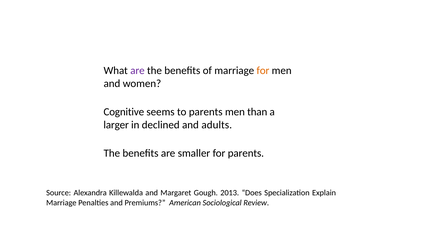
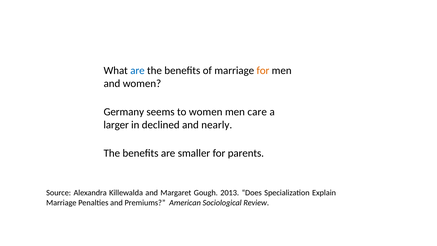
are at (137, 70) colour: purple -> blue
Cognitive: Cognitive -> Germany
to parents: parents -> women
than: than -> care
adults: adults -> nearly
